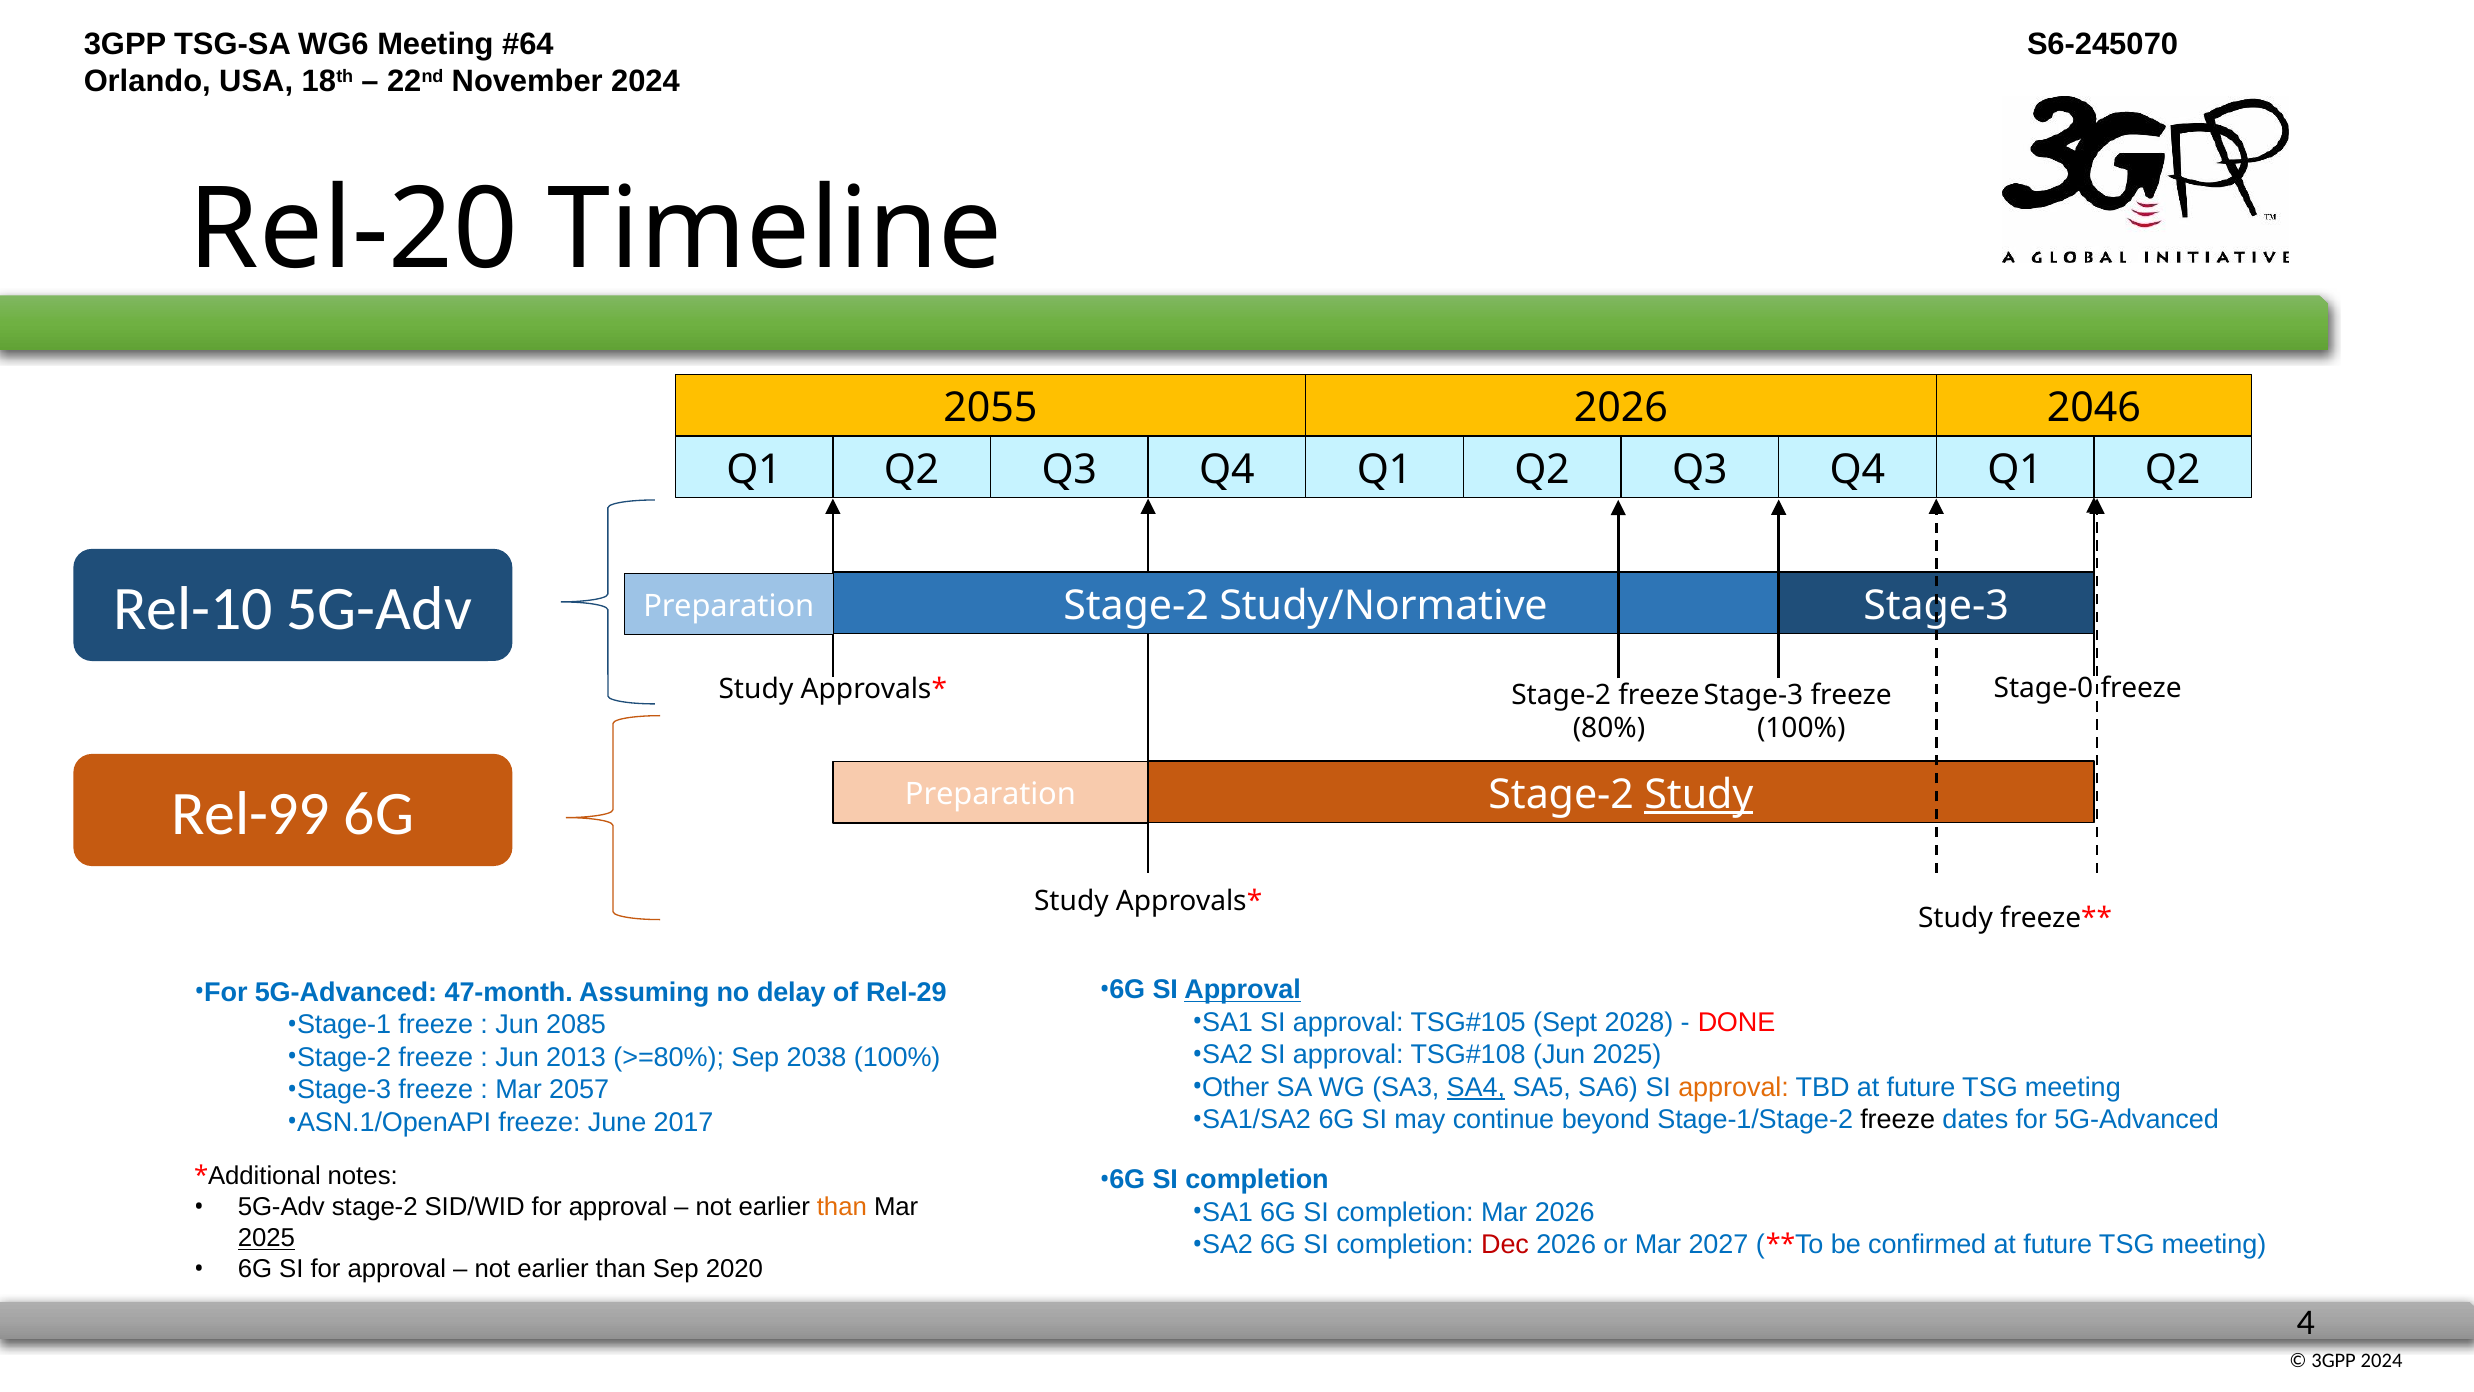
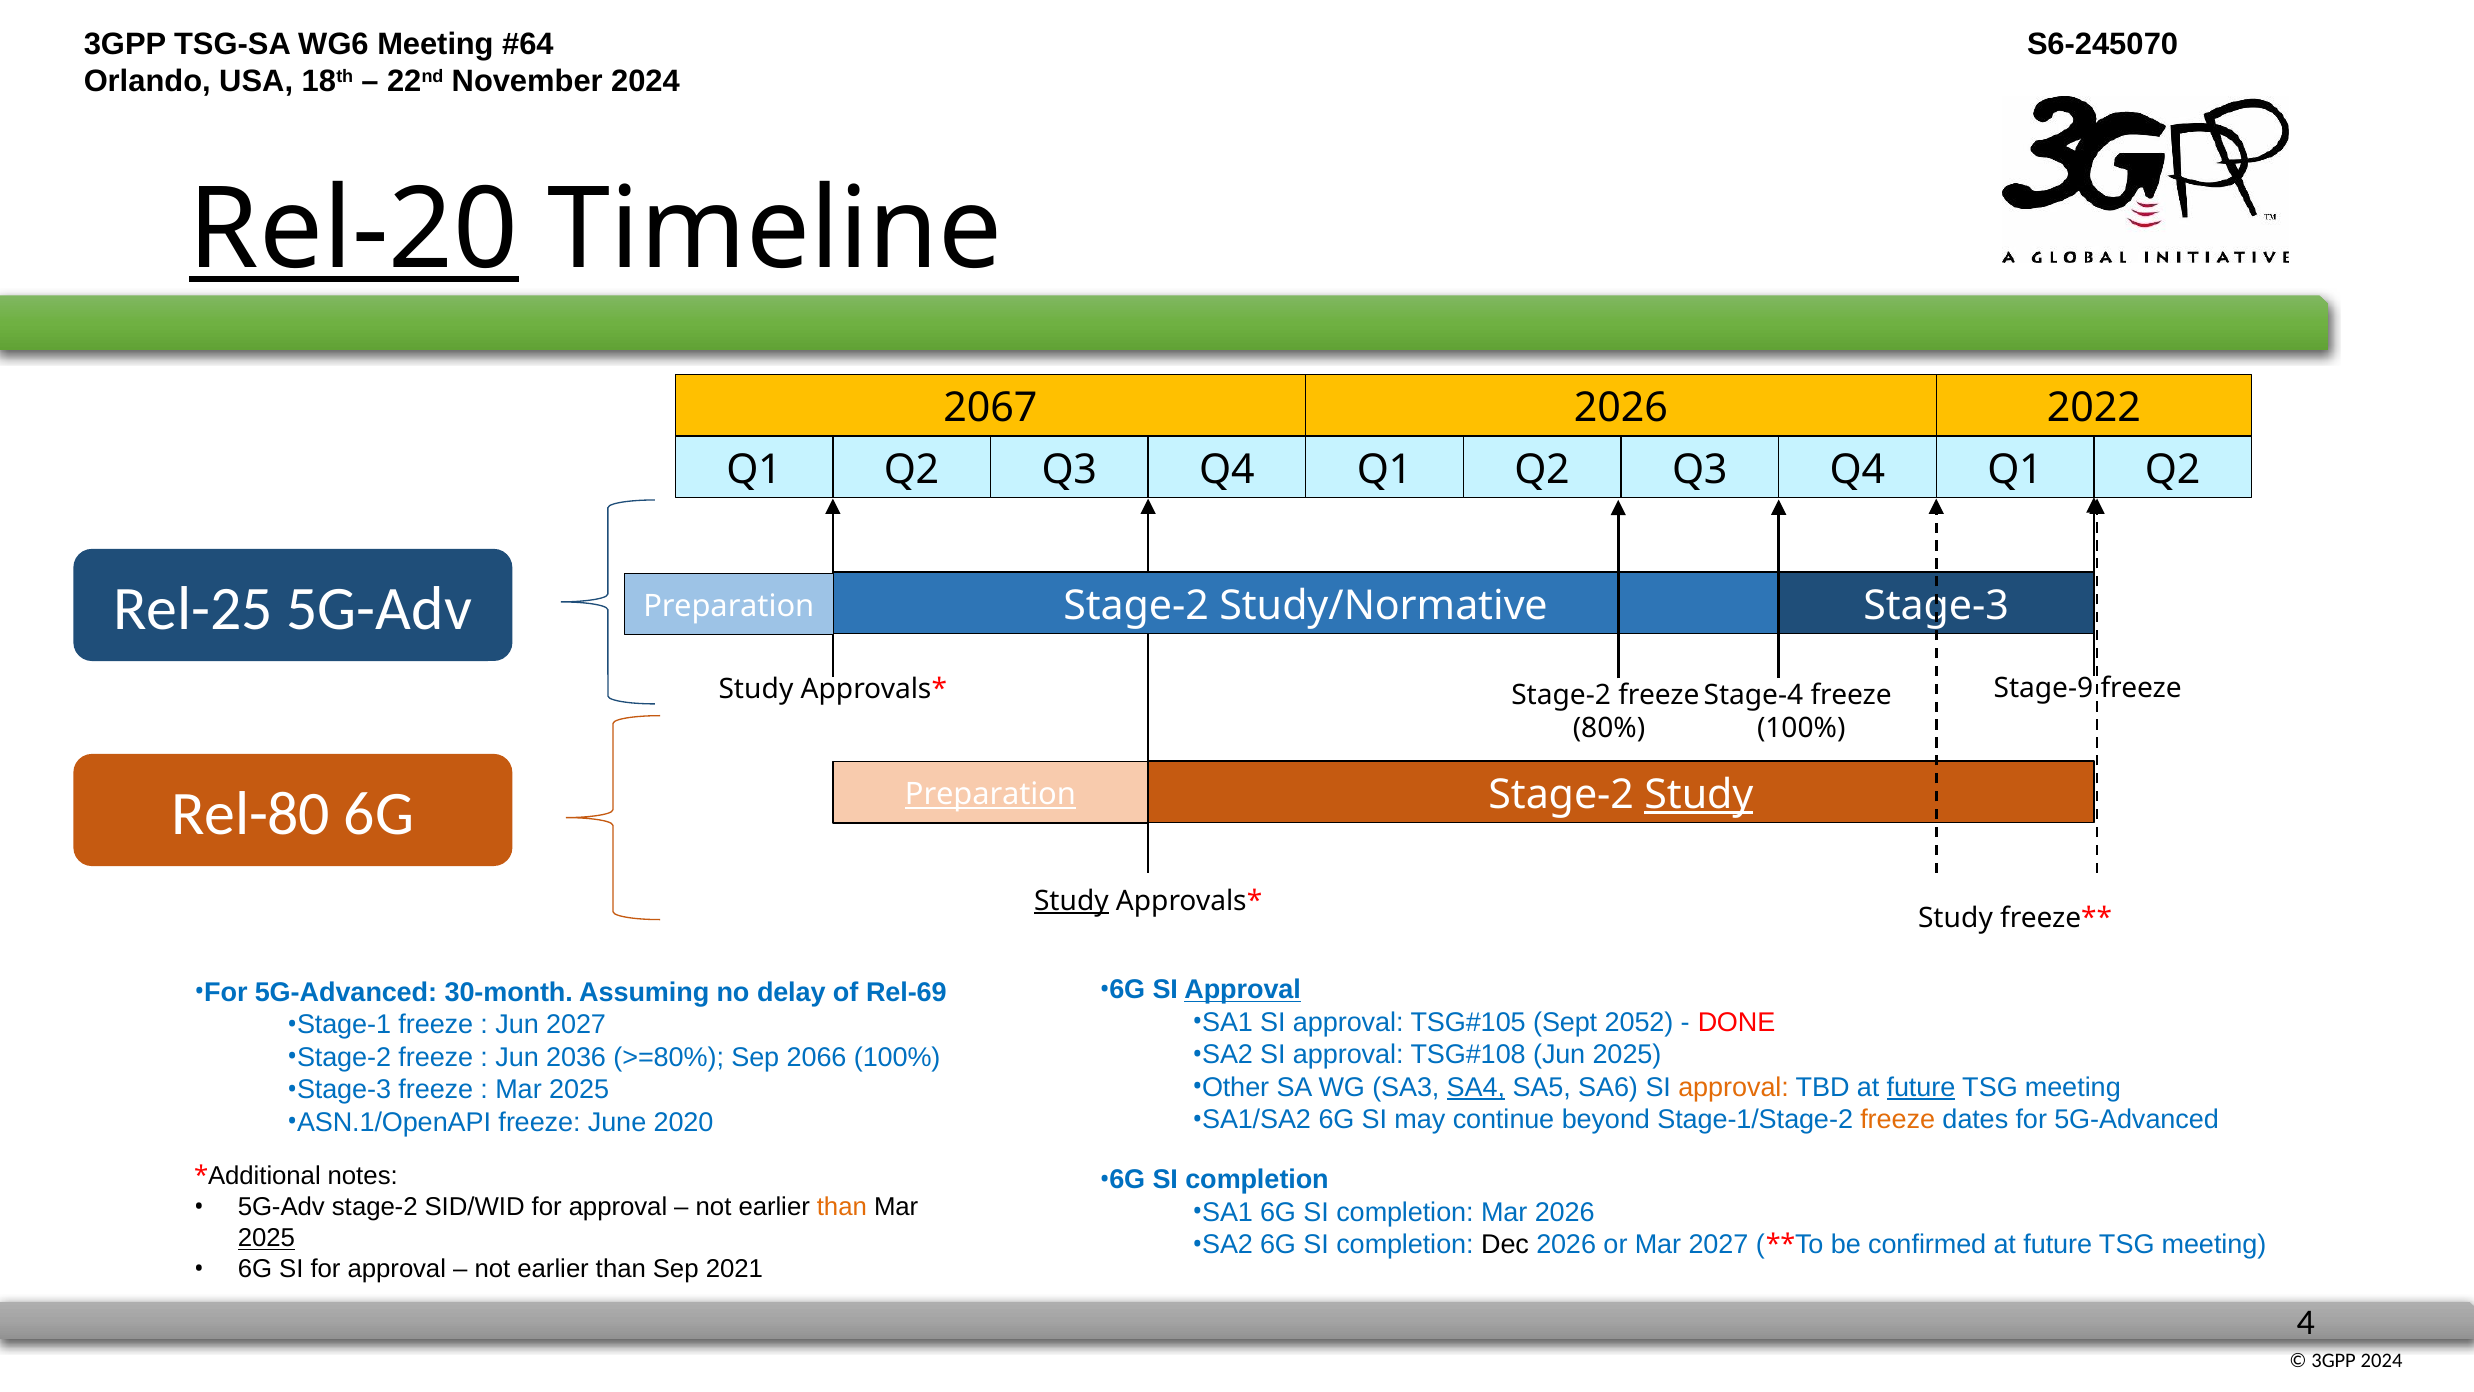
Rel-20 underline: none -> present
2055: 2055 -> 2067
2046: 2046 -> 2022
Rel-10: Rel-10 -> Rel-25
Stage-0: Stage-0 -> Stage-9
Stage-3 at (1753, 695): Stage-3 -> Stage-4
Preparation at (990, 794) underline: none -> present
Rel-99: Rel-99 -> Rel-80
Study at (1071, 901) underline: none -> present
47-month: 47-month -> 30-month
Rel-29: Rel-29 -> Rel-69
2028: 2028 -> 2052
Jun 2085: 2085 -> 2027
2013: 2013 -> 2036
2038: 2038 -> 2066
future at (1921, 1087) underline: none -> present
2057 at (579, 1089): 2057 -> 2025
freeze at (1898, 1119) colour: black -> orange
2017: 2017 -> 2020
Dec colour: red -> black
2020: 2020 -> 2021
